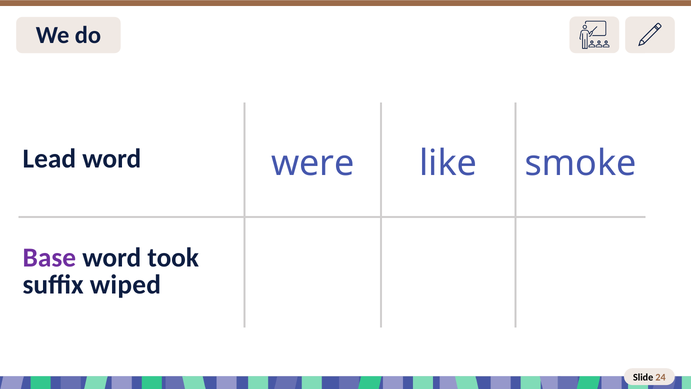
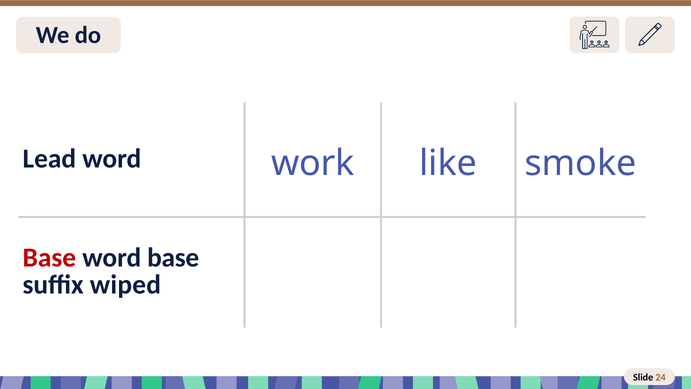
were: were -> work
Base at (49, 258) colour: purple -> red
word took: took -> base
